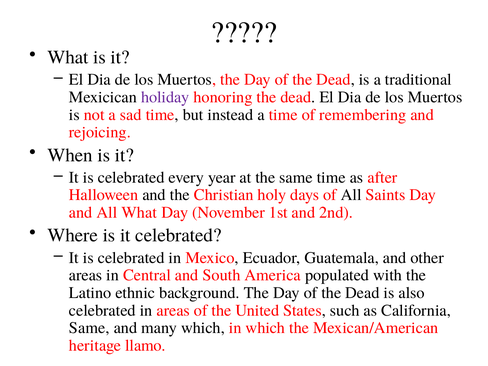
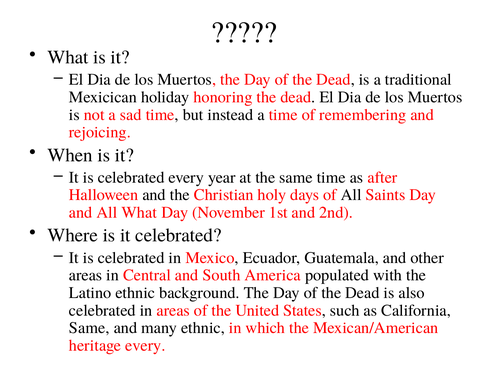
holiday colour: purple -> black
many which: which -> ethnic
heritage llamo: llamo -> every
